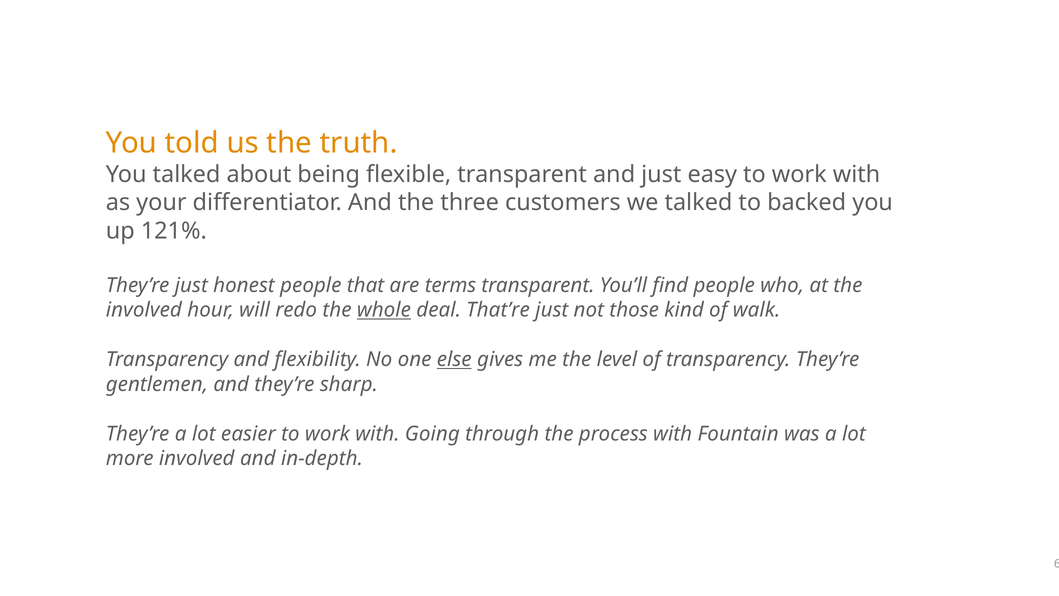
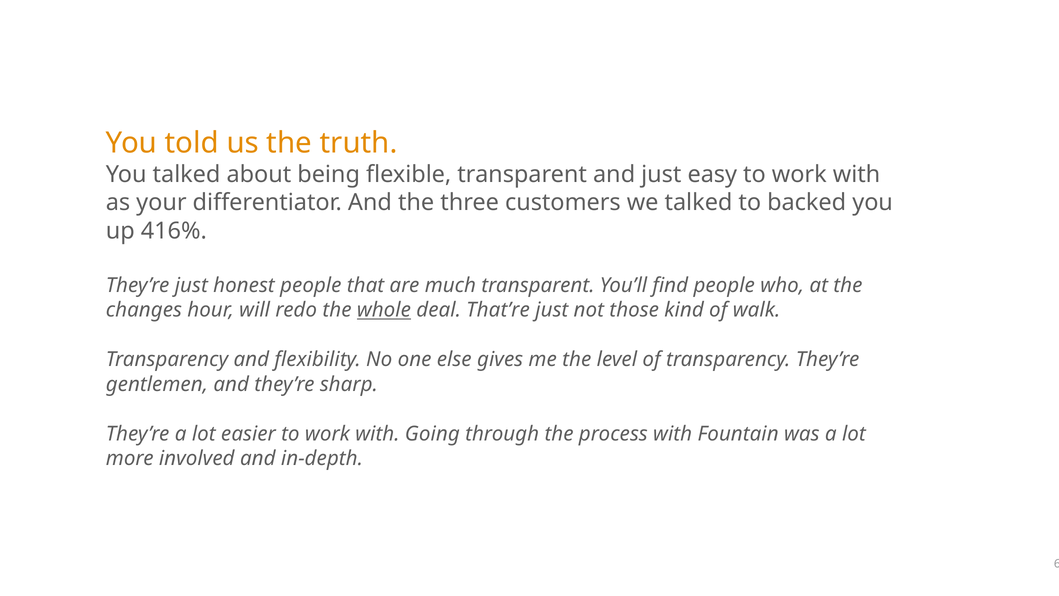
121%: 121% -> 416%
terms: terms -> much
involved at (144, 310): involved -> changes
else underline: present -> none
